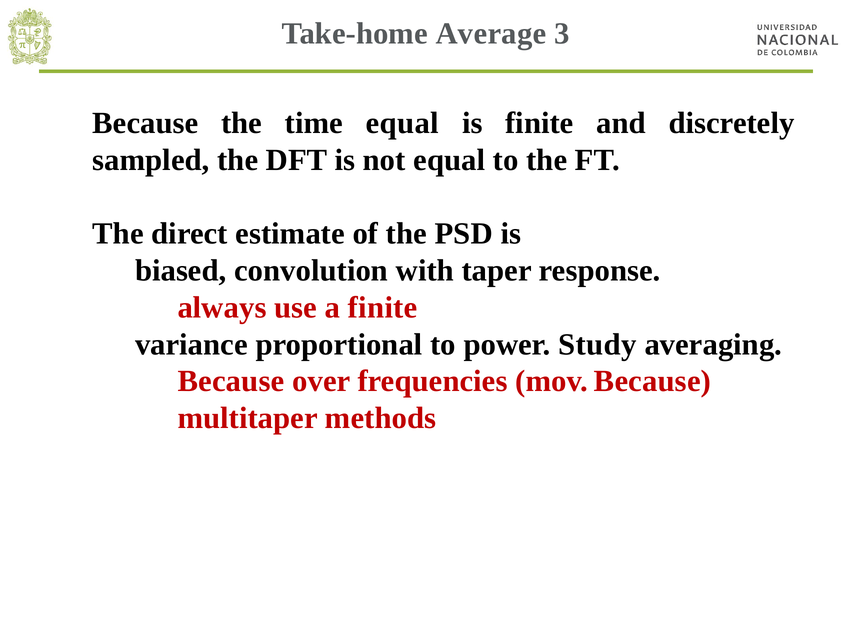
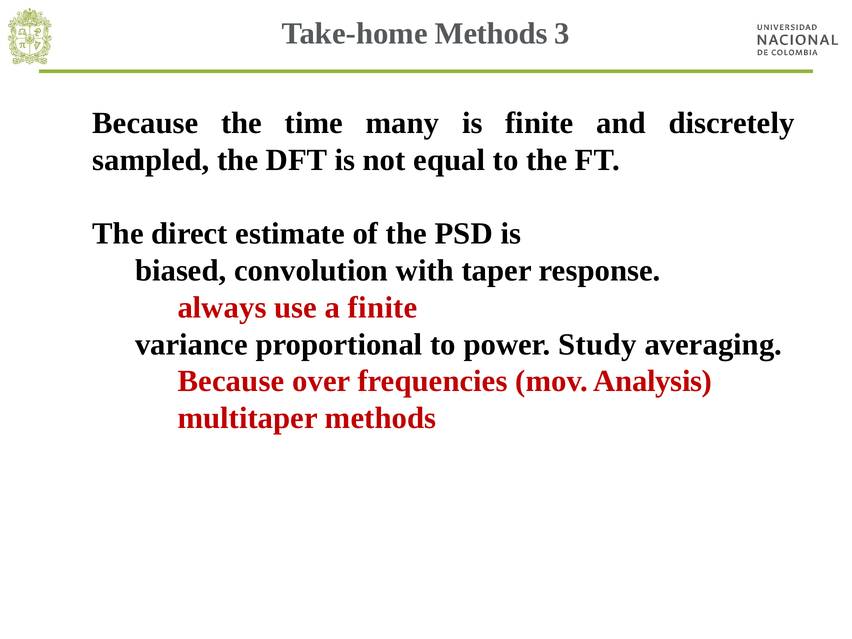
Take-home Average: Average -> Methods
time equal: equal -> many
mov Because: Because -> Analysis
